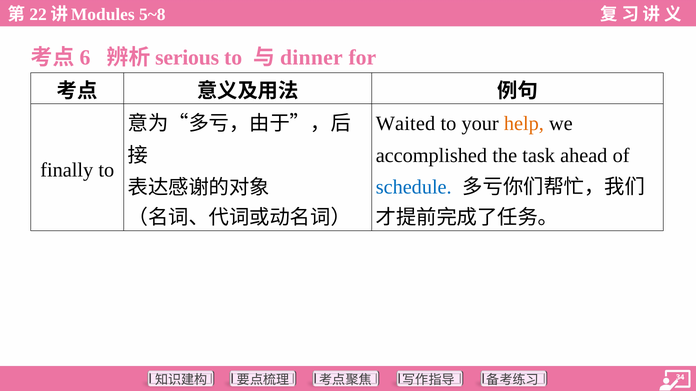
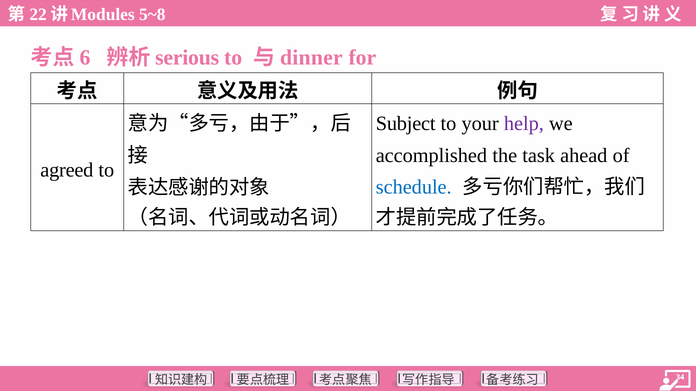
Waited: Waited -> Subject
help colour: orange -> purple
finally: finally -> agreed
